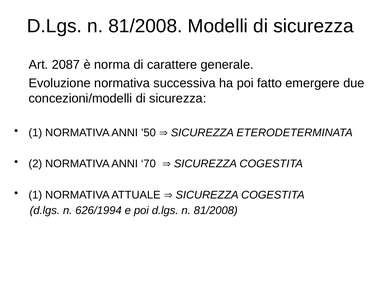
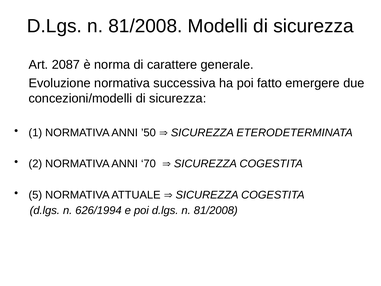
1 at (35, 195): 1 -> 5
